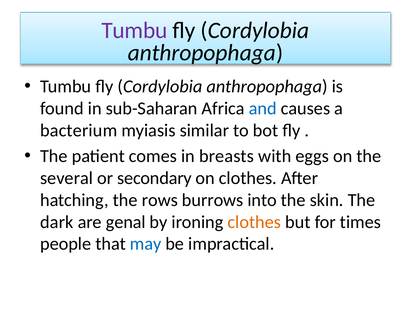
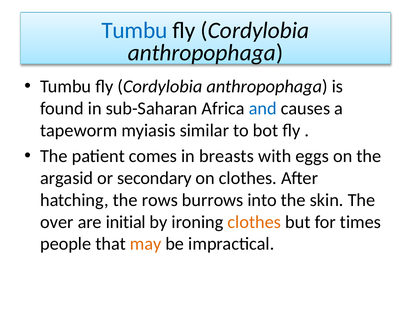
Tumbu at (134, 30) colour: purple -> blue
bacterium: bacterium -> tapeworm
several: several -> argasid
dark: dark -> over
genal: genal -> initial
may colour: blue -> orange
